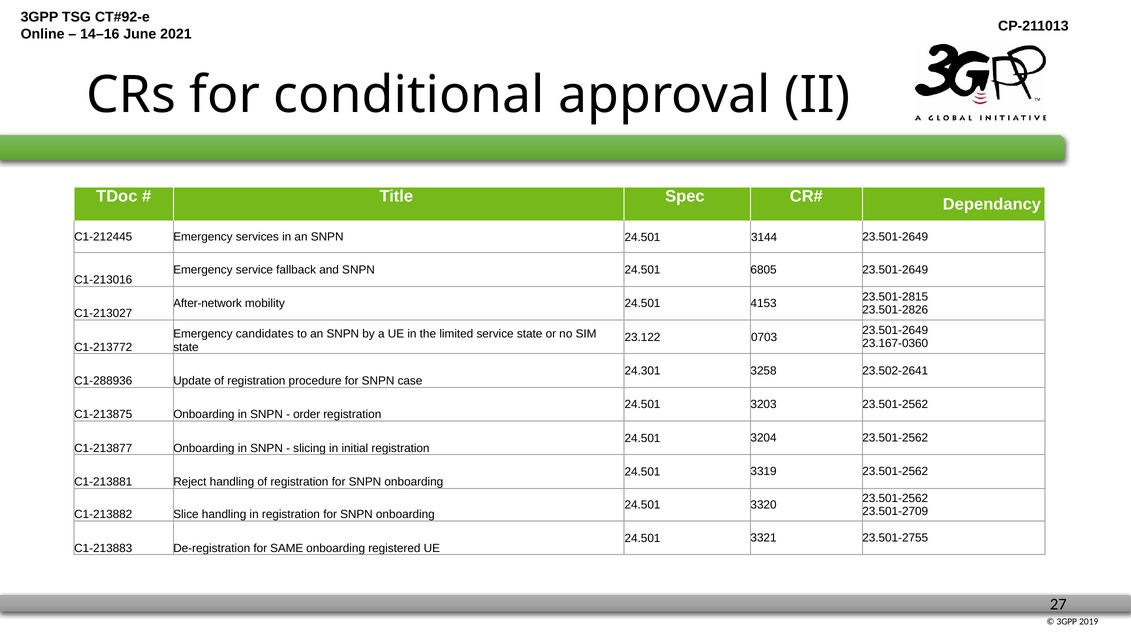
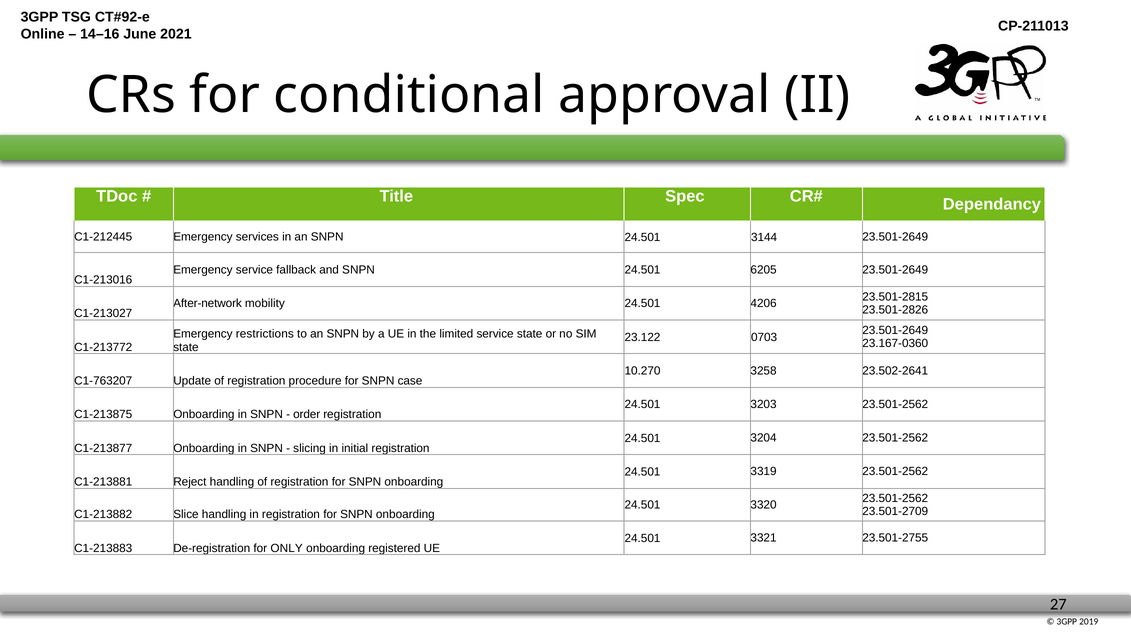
6805: 6805 -> 6205
4153: 4153 -> 4206
candidates: candidates -> restrictions
24.301: 24.301 -> 10.270
C1-288936: C1-288936 -> C1-763207
SAME: SAME -> ONLY
